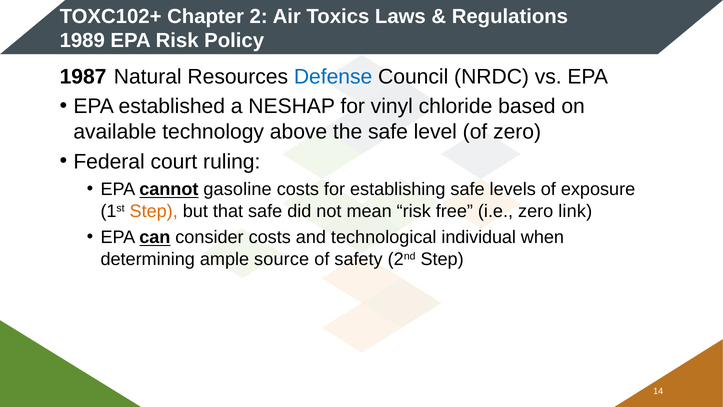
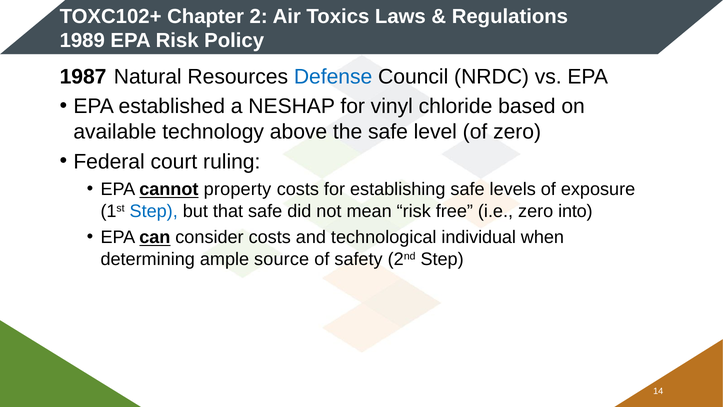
gasoline: gasoline -> property
Step at (154, 211) colour: orange -> blue
link: link -> into
